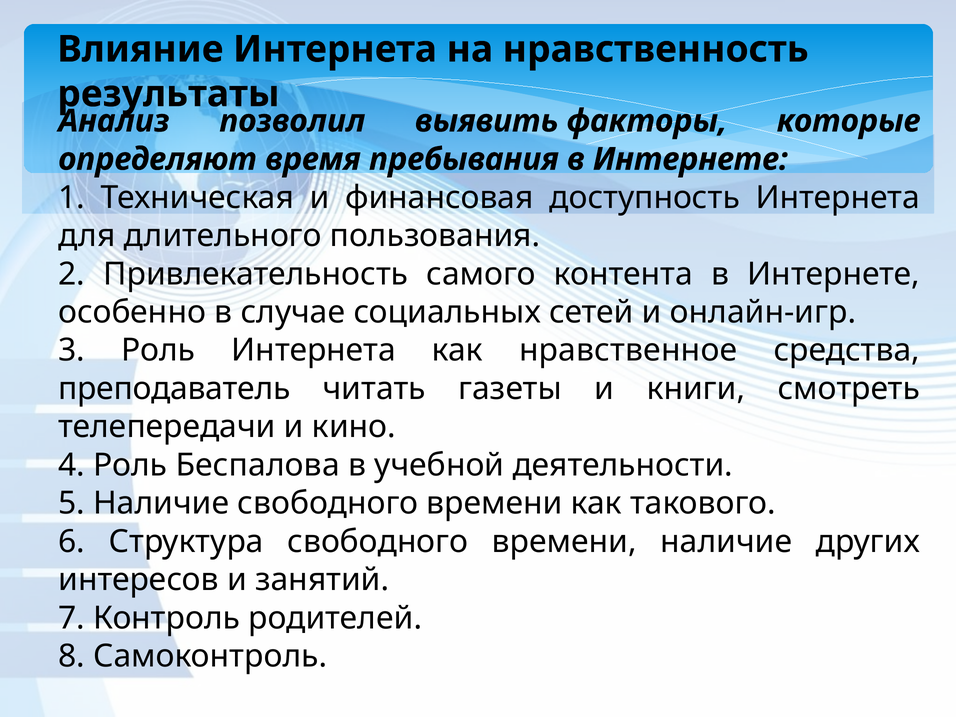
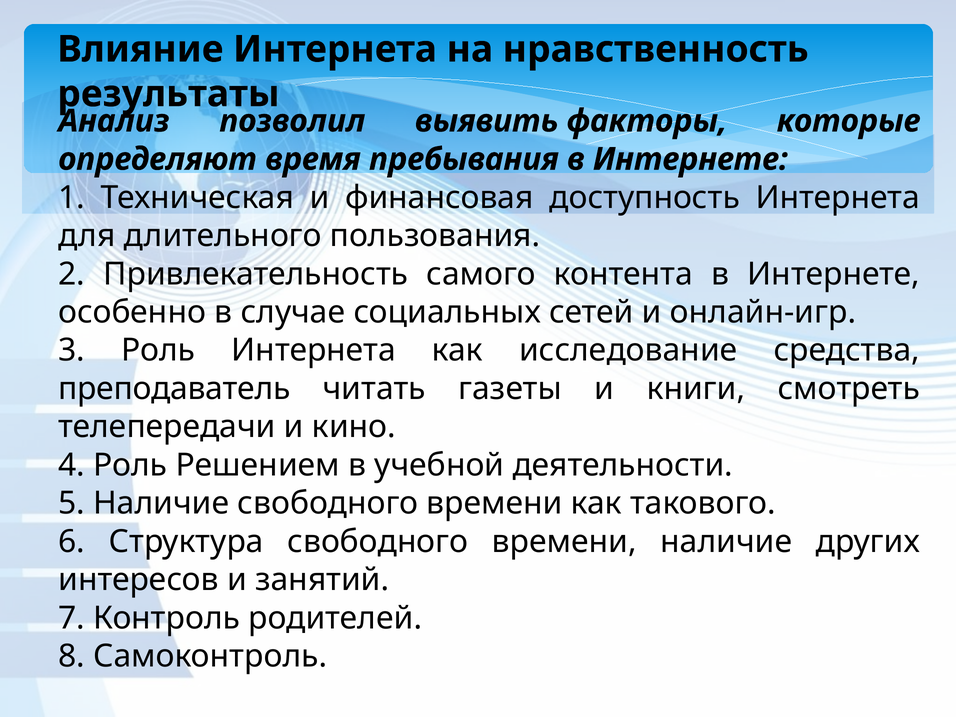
нравственное: нравственное -> исследование
Беспалова: Беспалова -> Решением
